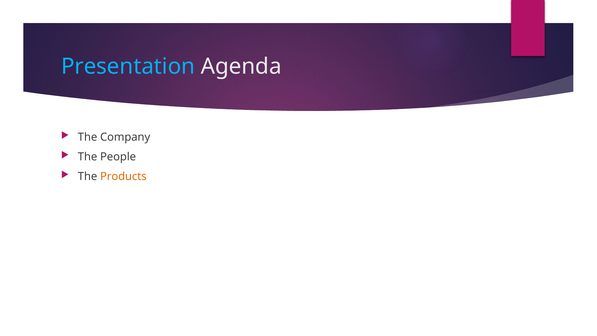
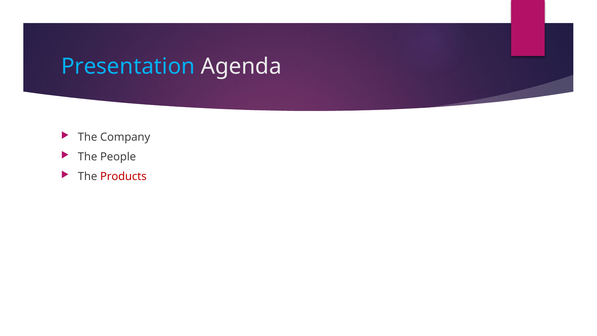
Products colour: orange -> red
